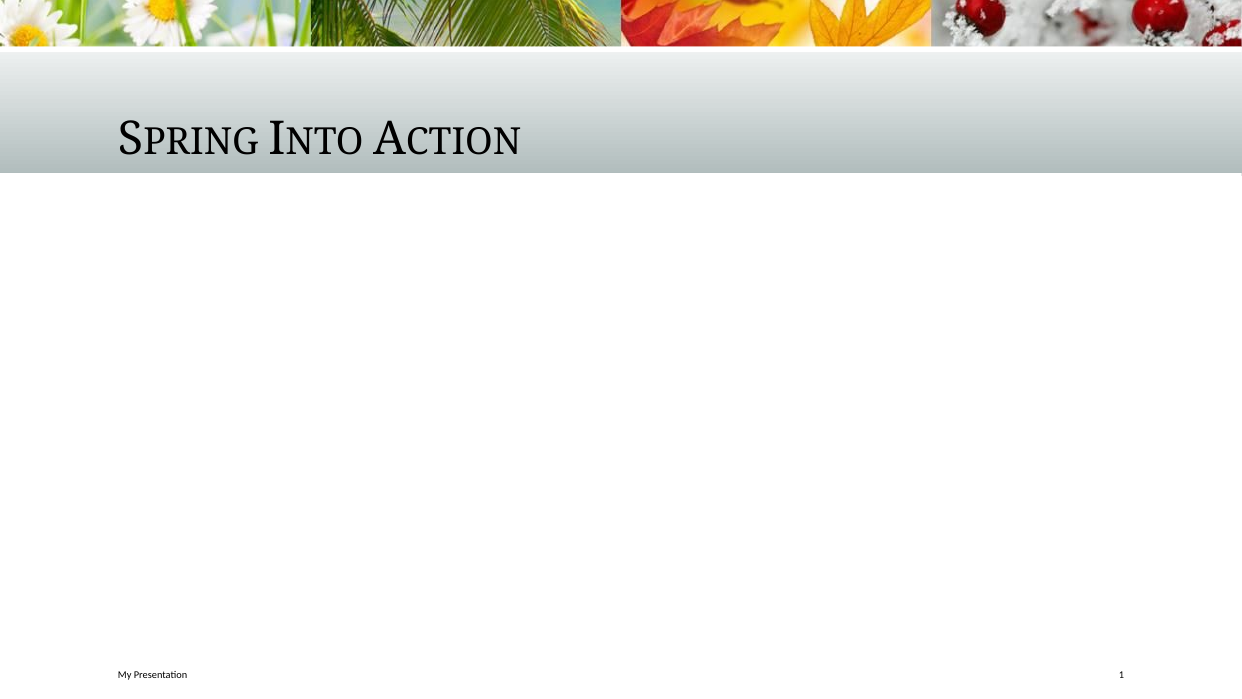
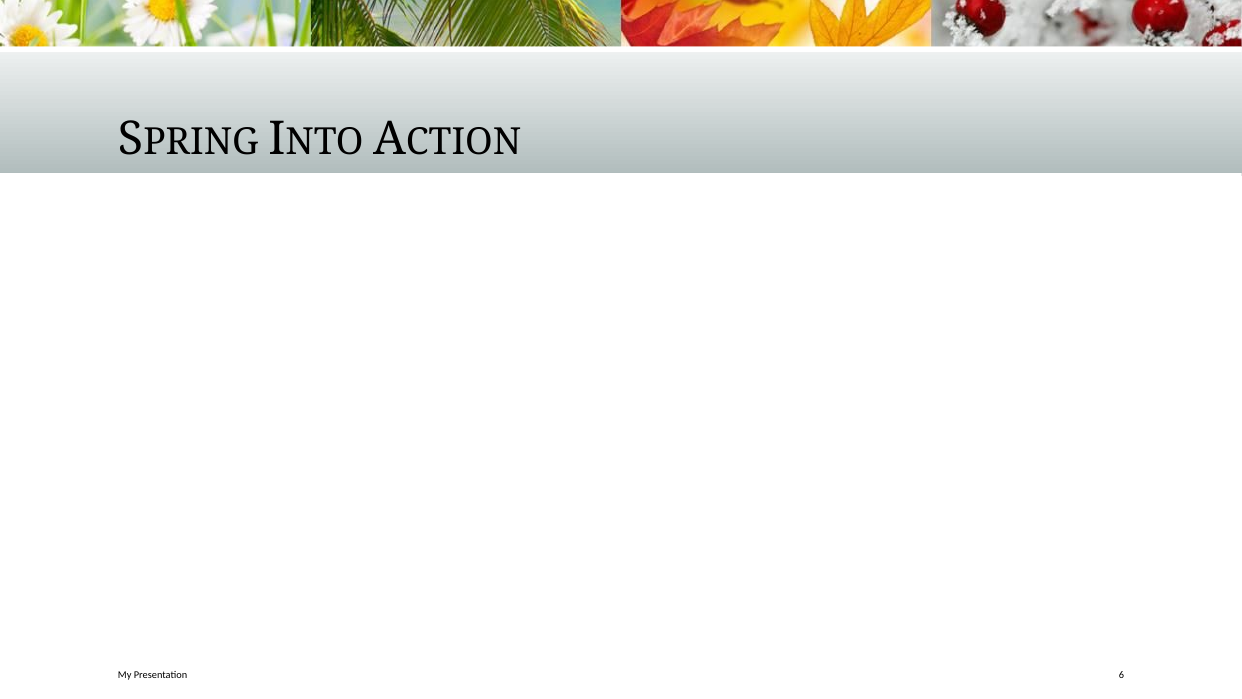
1: 1 -> 6
